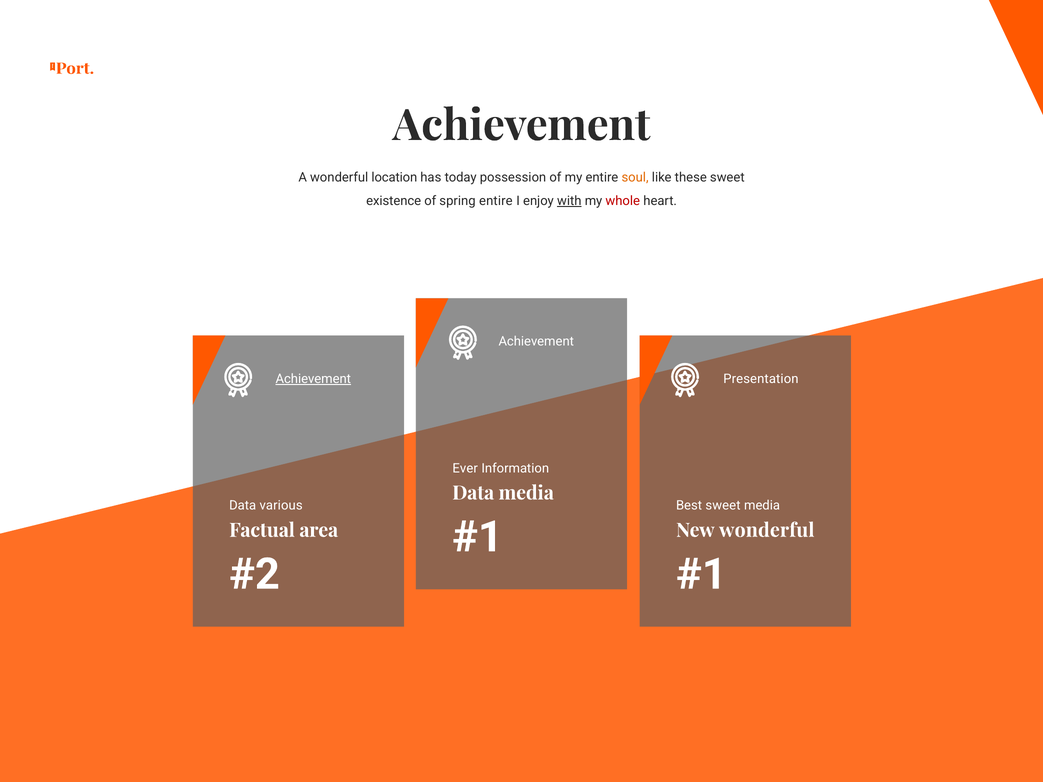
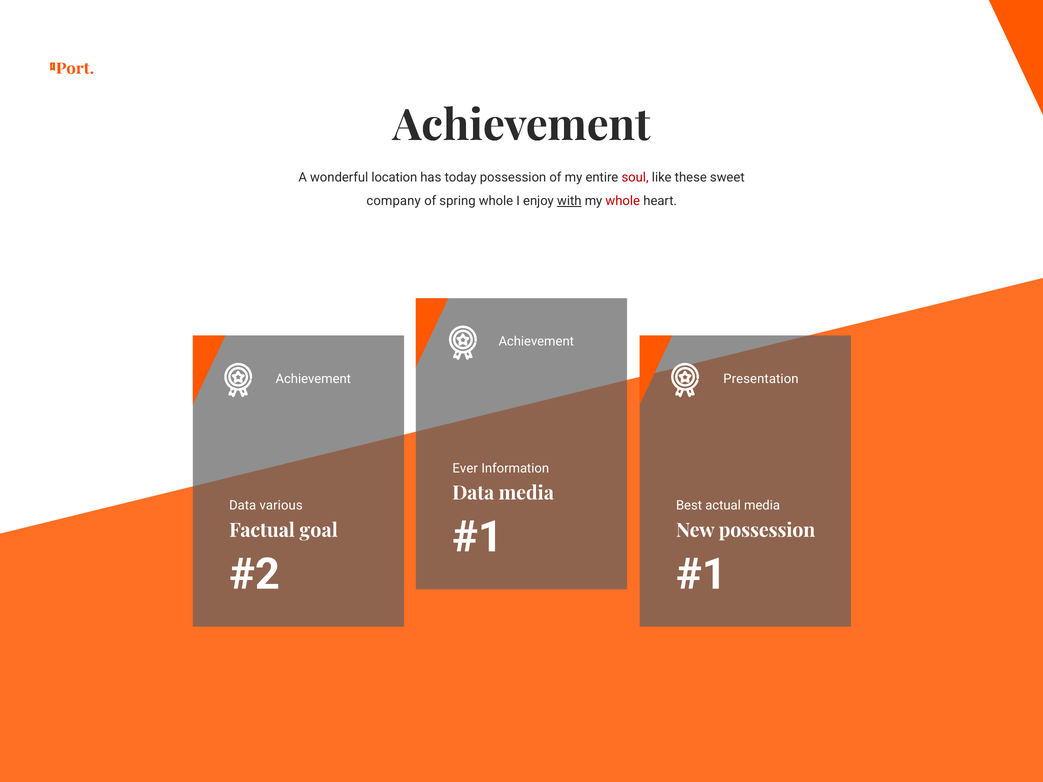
soul colour: orange -> red
existence: existence -> company
spring entire: entire -> whole
Achievement at (313, 379) underline: present -> none
Best sweet: sweet -> actual
area: area -> goal
New wonderful: wonderful -> possession
